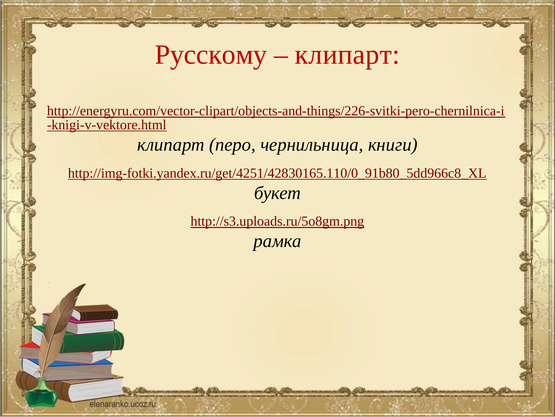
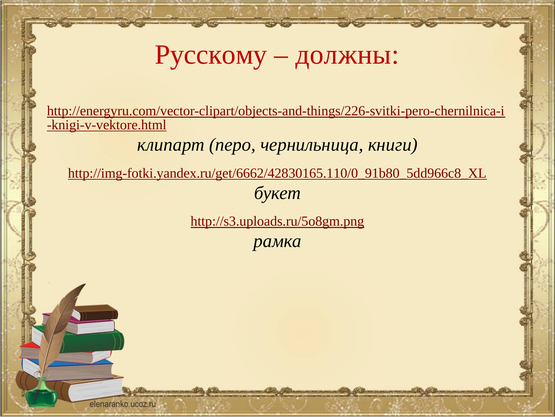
клипарт at (347, 55): клипарт -> должны
http://img-fotki.yandex.ru/get/4251/42830165.110/0_91b80_5dd966c8_XL: http://img-fotki.yandex.ru/get/4251/42830165.110/0_91b80_5dd966c8_XL -> http://img-fotki.yandex.ru/get/6662/42830165.110/0_91b80_5dd966c8_XL
